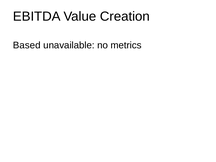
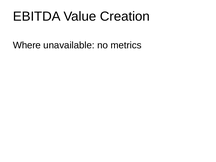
Based: Based -> Where
